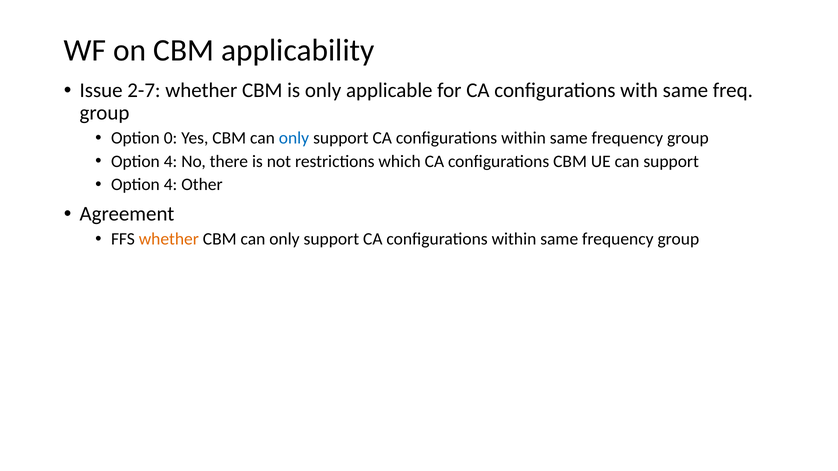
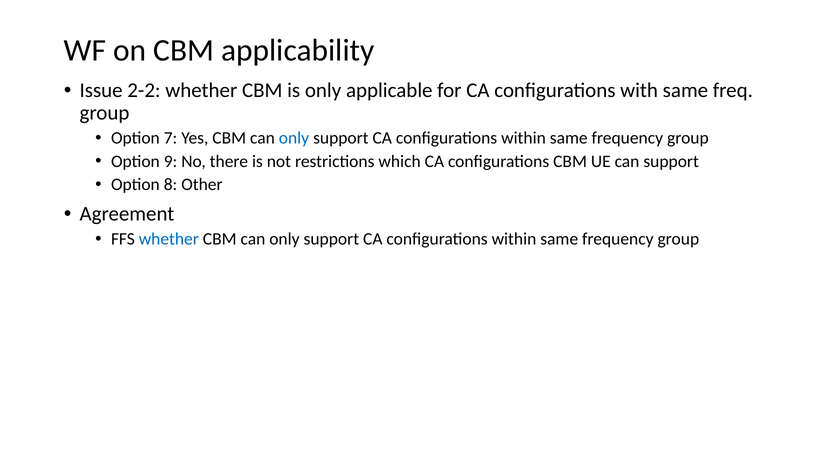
2-7: 2-7 -> 2-2
0: 0 -> 7
4 at (171, 162): 4 -> 9
4 at (171, 185): 4 -> 8
whether at (169, 239) colour: orange -> blue
